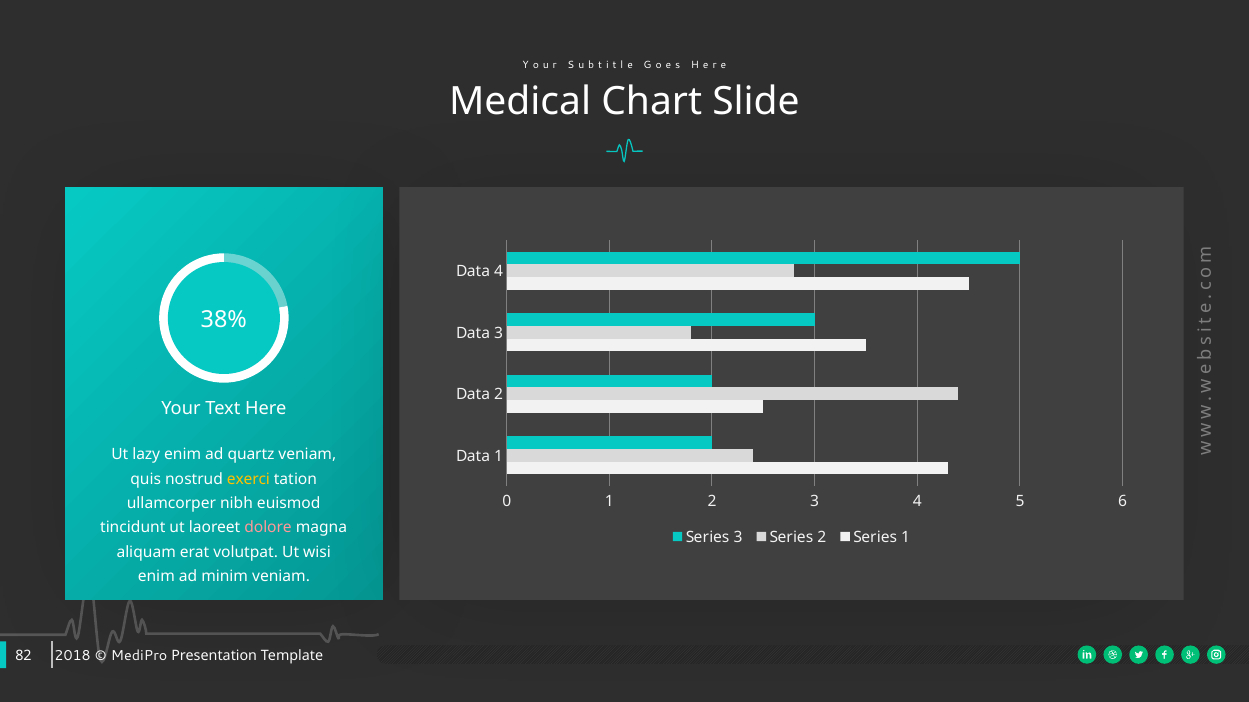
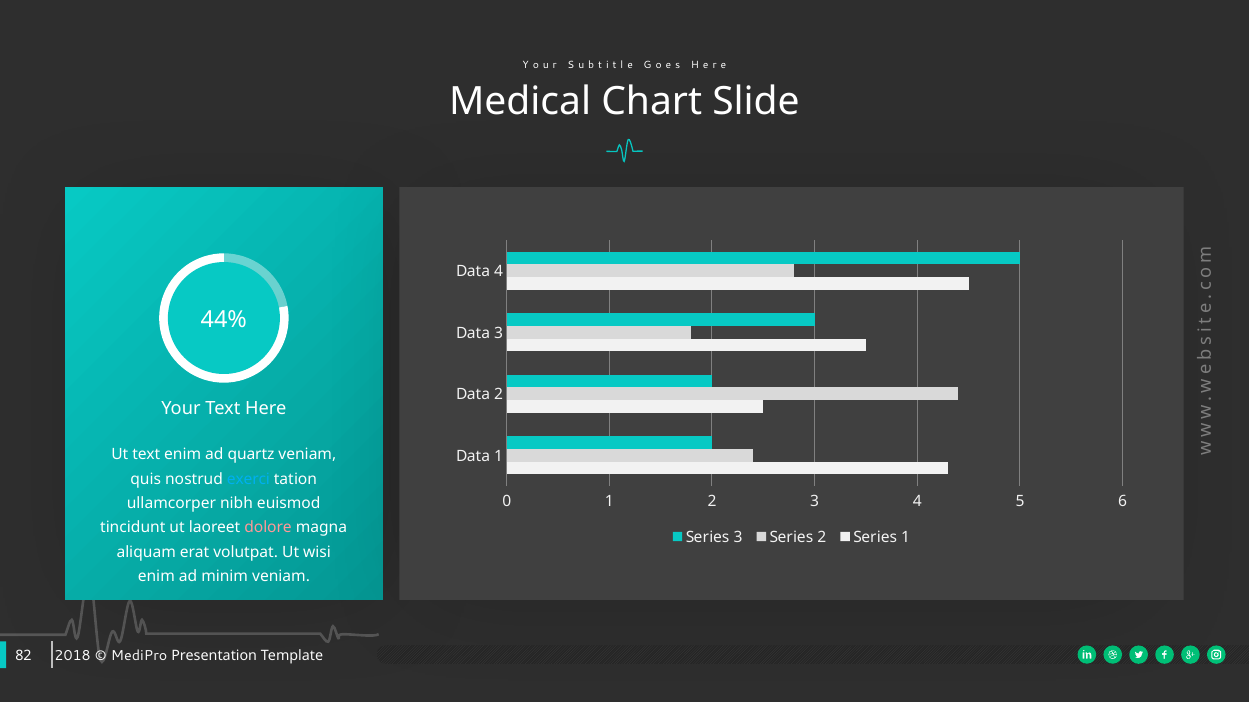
38%: 38% -> 44%
Ut lazy: lazy -> text
exerci colour: yellow -> light blue
